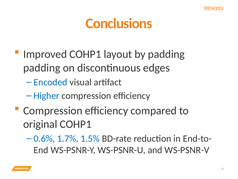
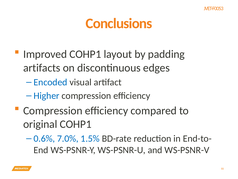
padding at (42, 68): padding -> artifacts
1.7%: 1.7% -> 7.0%
